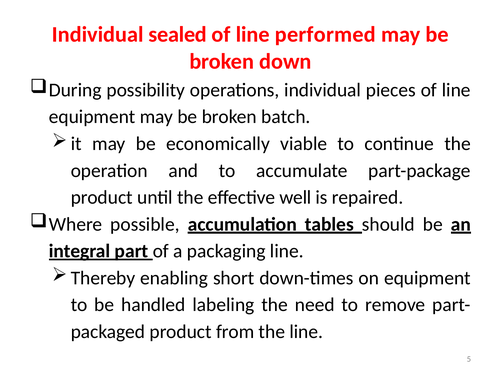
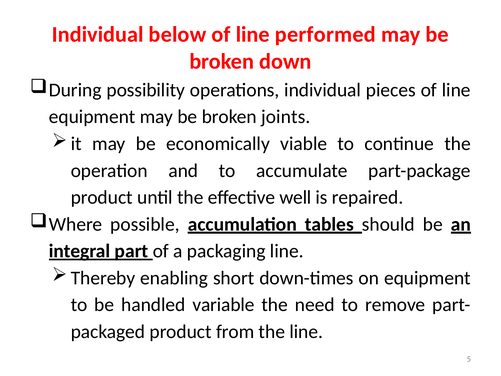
sealed: sealed -> below
batch: batch -> joints
labeling: labeling -> variable
